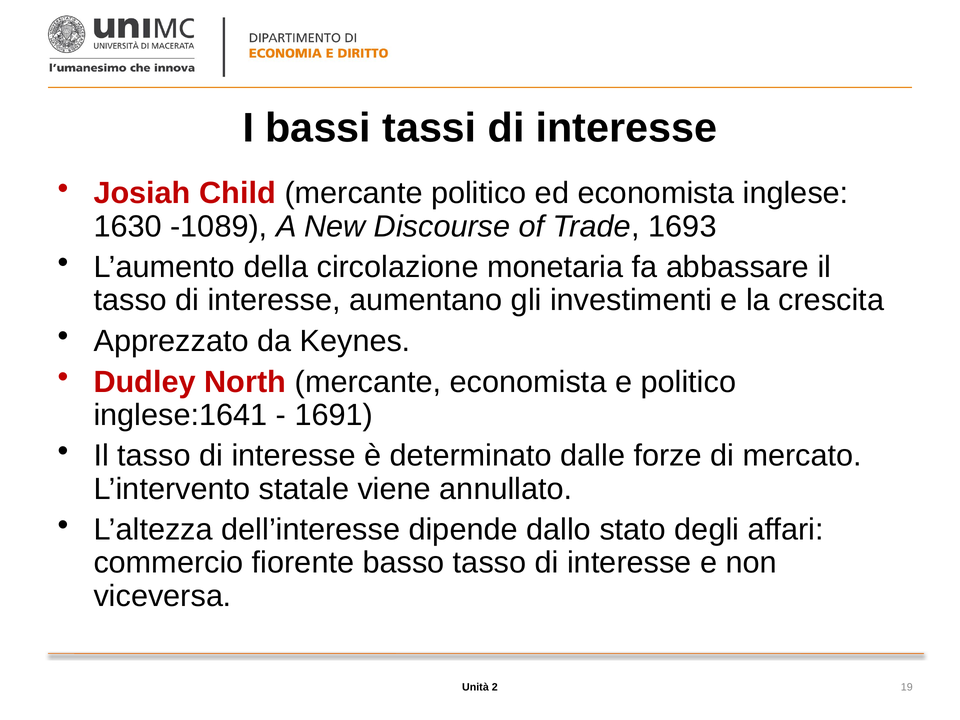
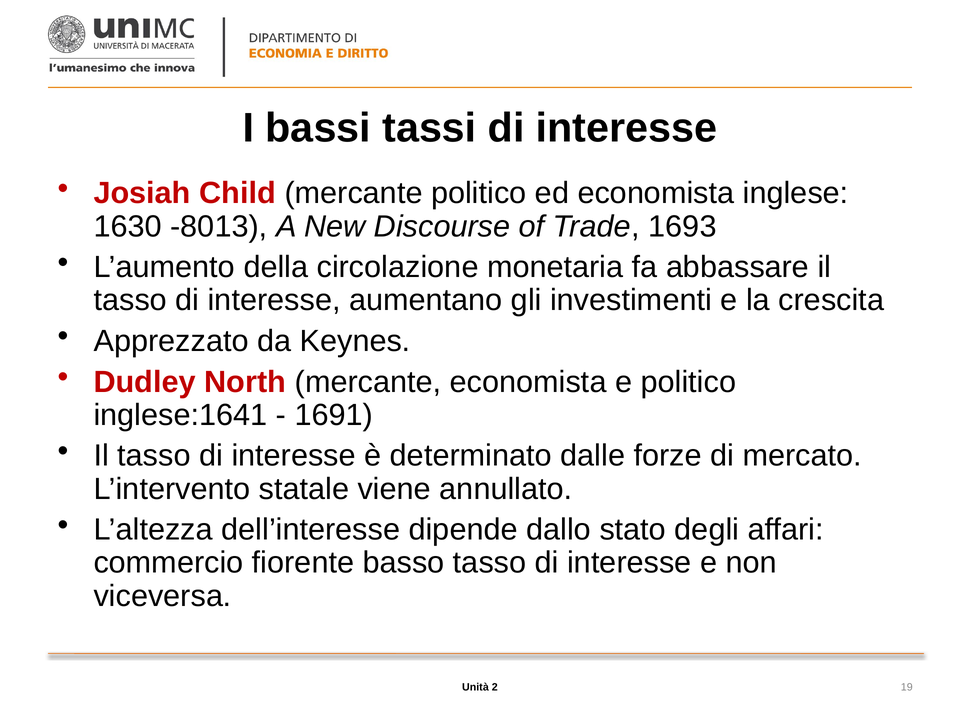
-1089: -1089 -> -8013
